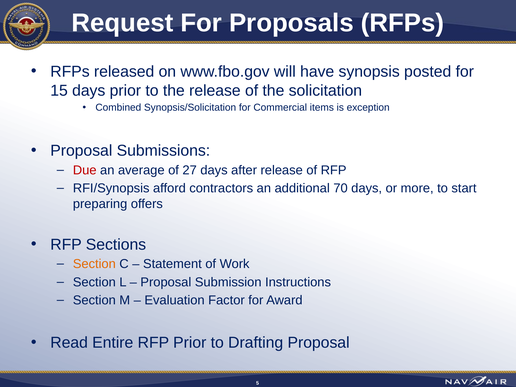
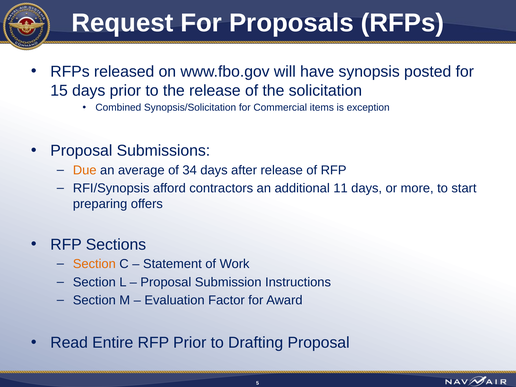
Due colour: red -> orange
27: 27 -> 34
70: 70 -> 11
